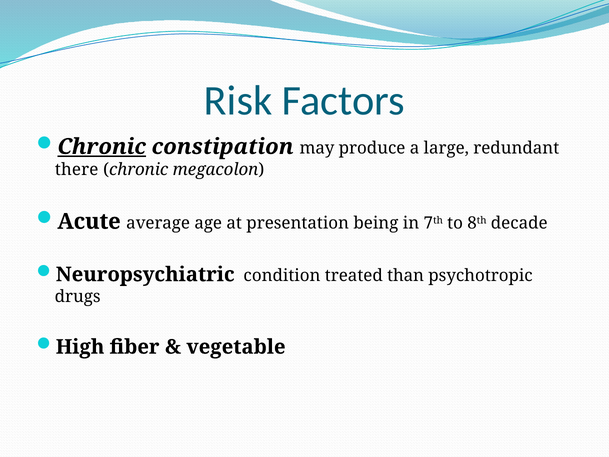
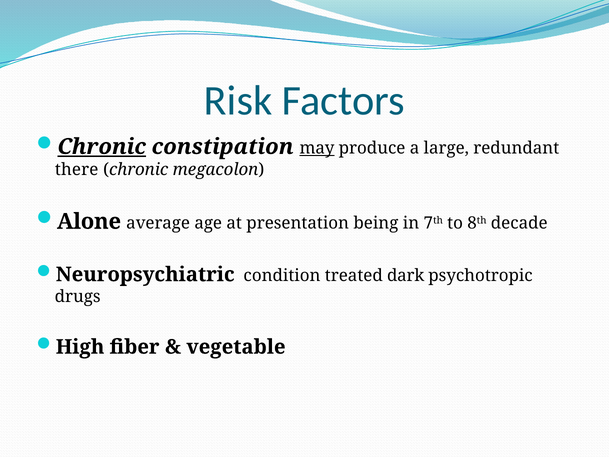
may underline: none -> present
Acute: Acute -> Alone
than: than -> dark
